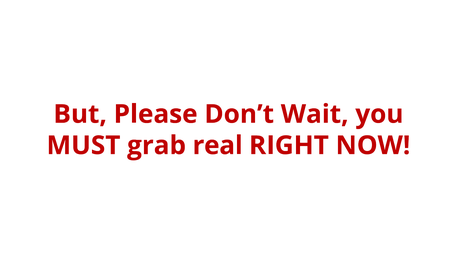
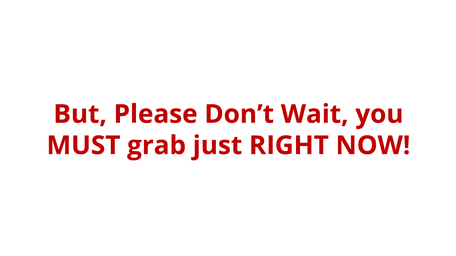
real: real -> just
